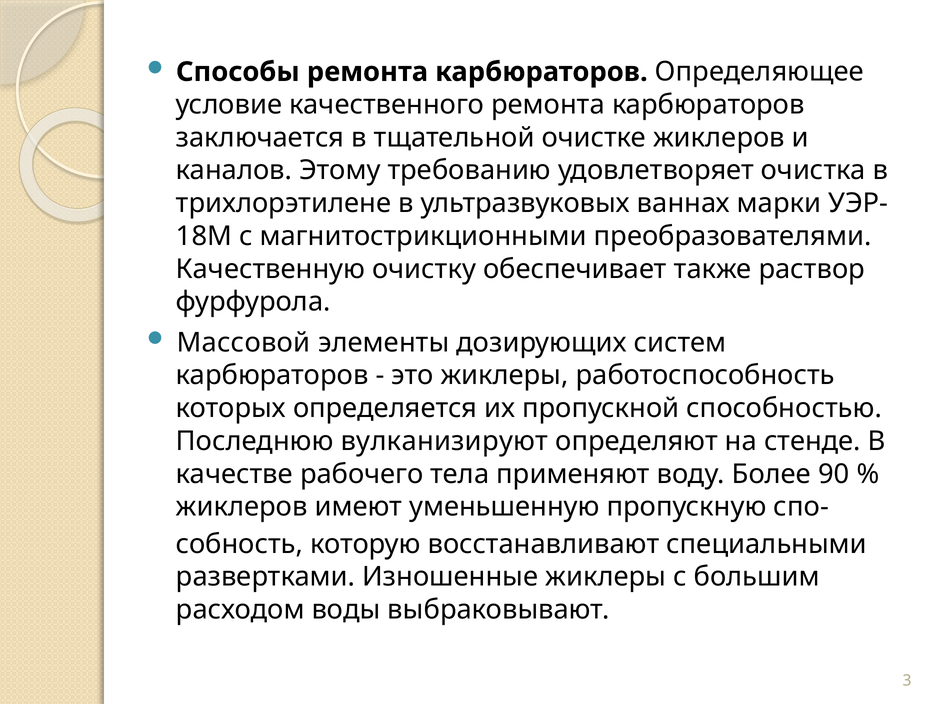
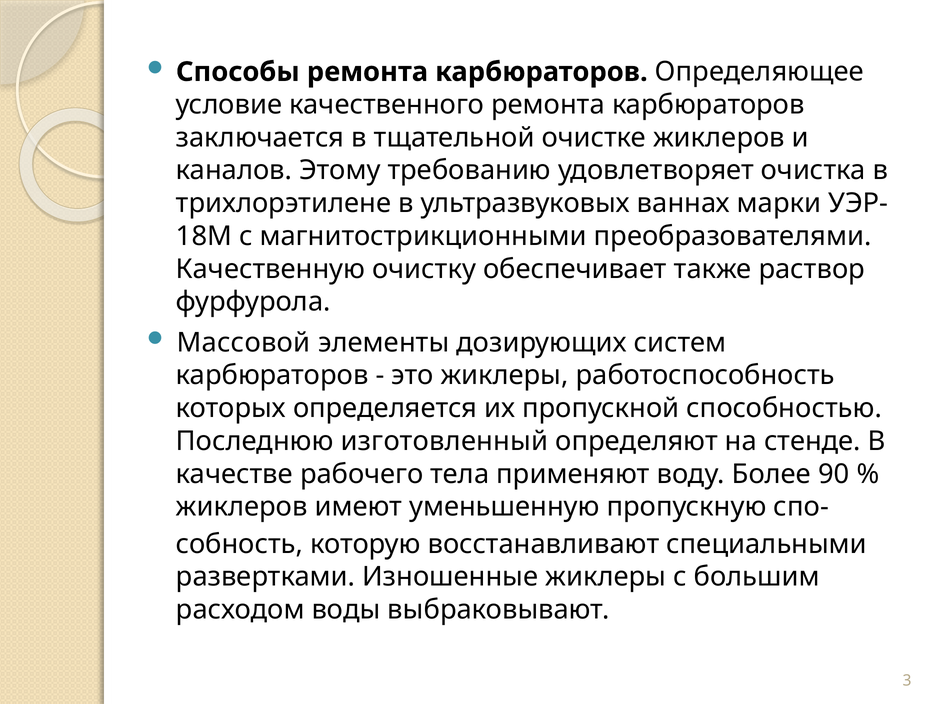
вулканизируют: вулканизируют -> изготовленный
